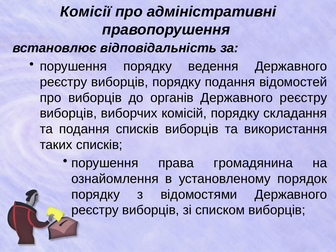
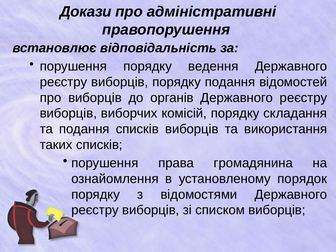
Комісії: Комісії -> Докази
